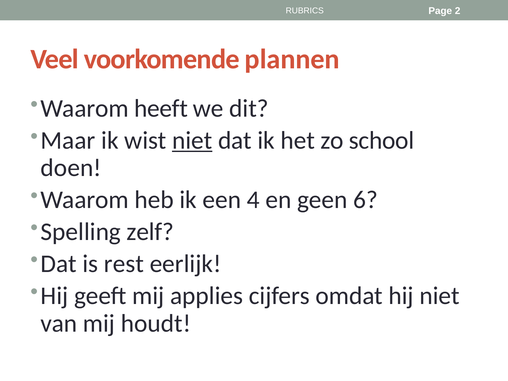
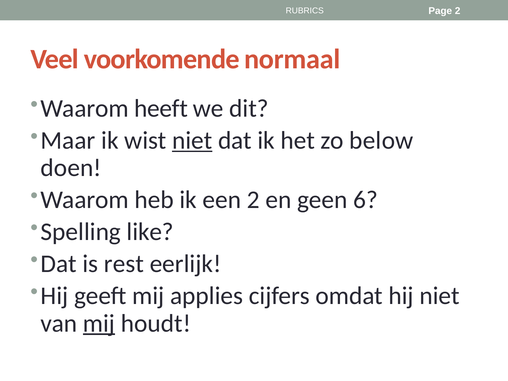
plannen: plannen -> normaal
school: school -> below
een 4: 4 -> 2
zelf: zelf -> like
mij at (99, 323) underline: none -> present
